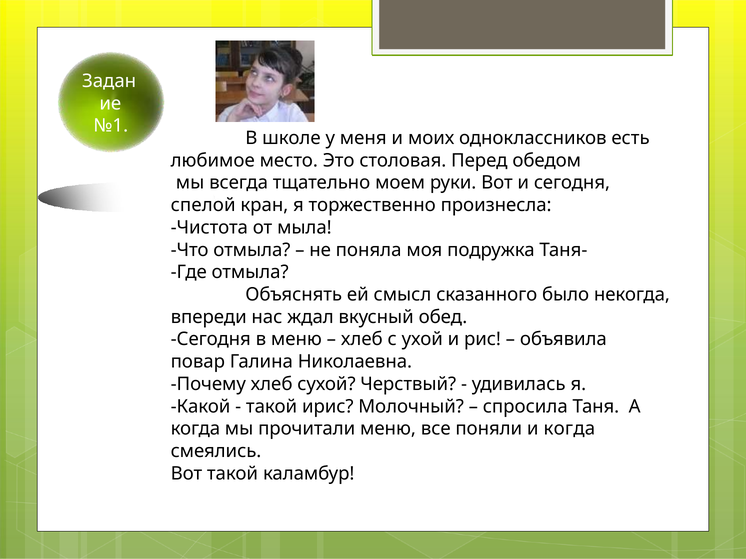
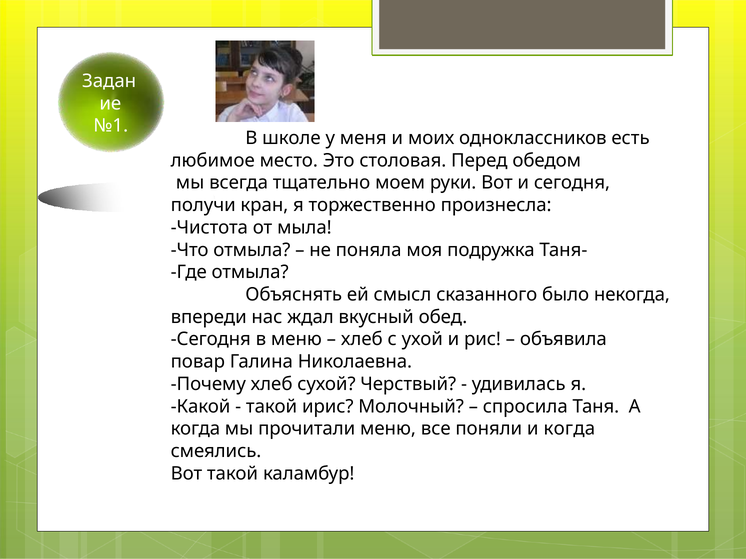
спелой: спелой -> получи
